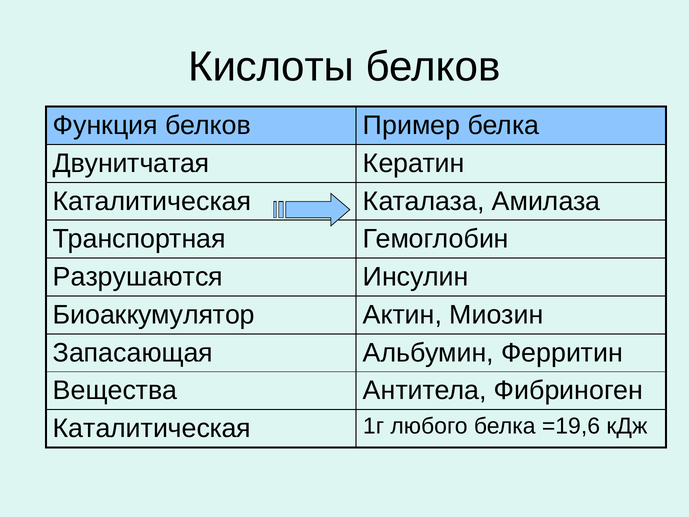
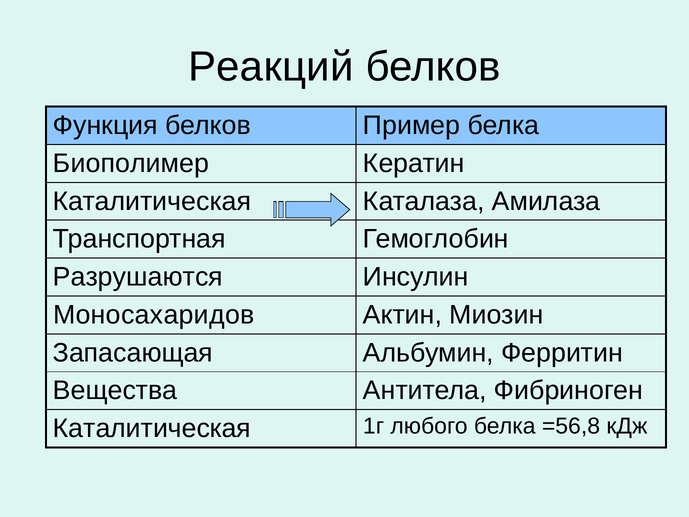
Кислоты: Кислоты -> Реакций
Двунитчатая: Двунитчатая -> Биополимер
Биоаккумулятор: Биоаккумулятор -> Моносахаридов
=19,6: =19,6 -> =56,8
